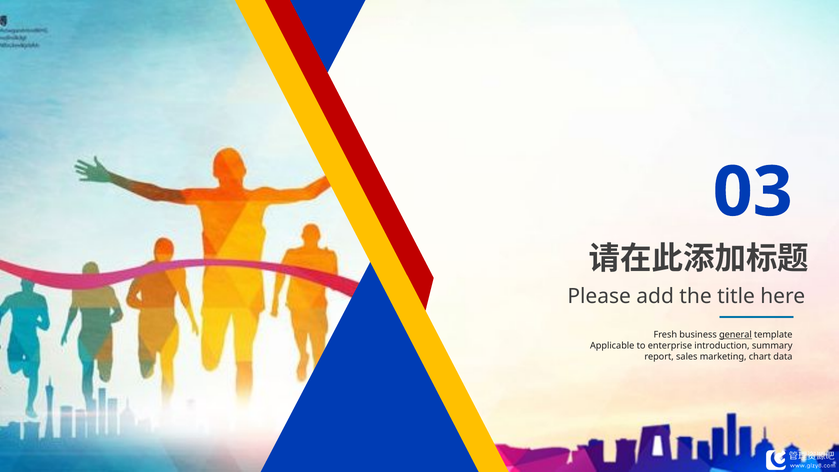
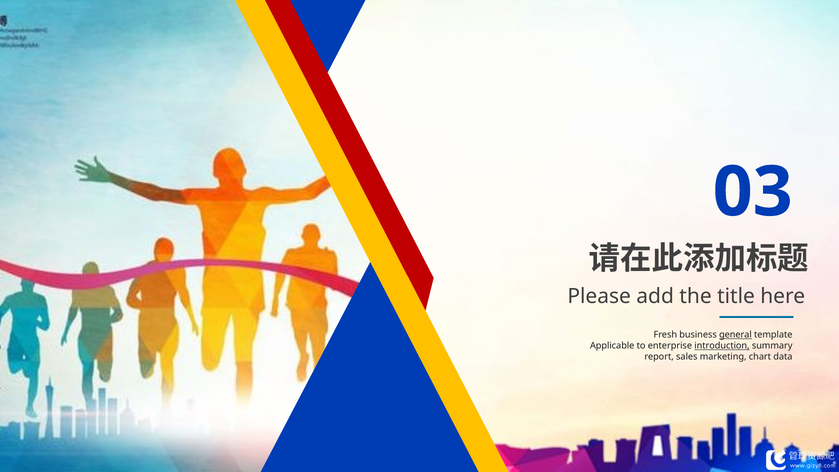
introduction underline: none -> present
